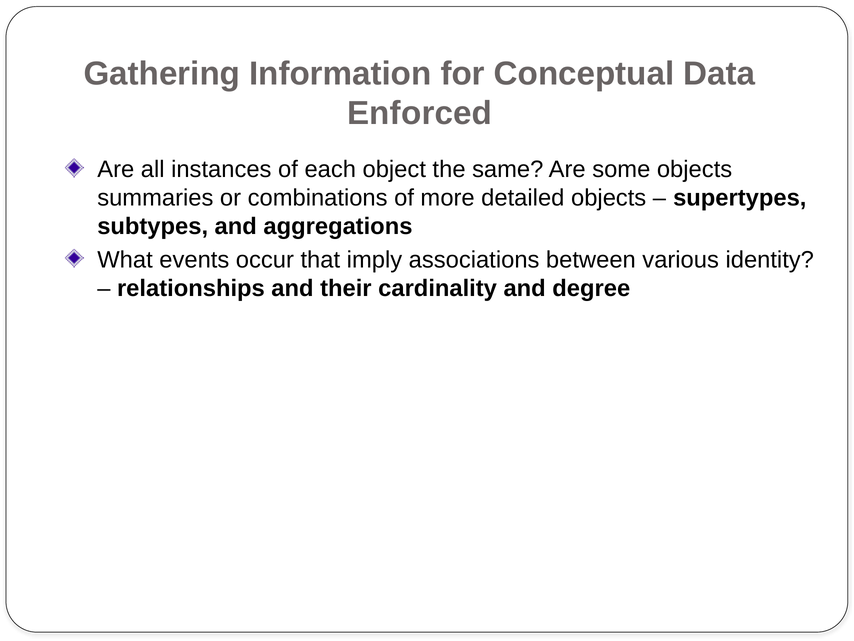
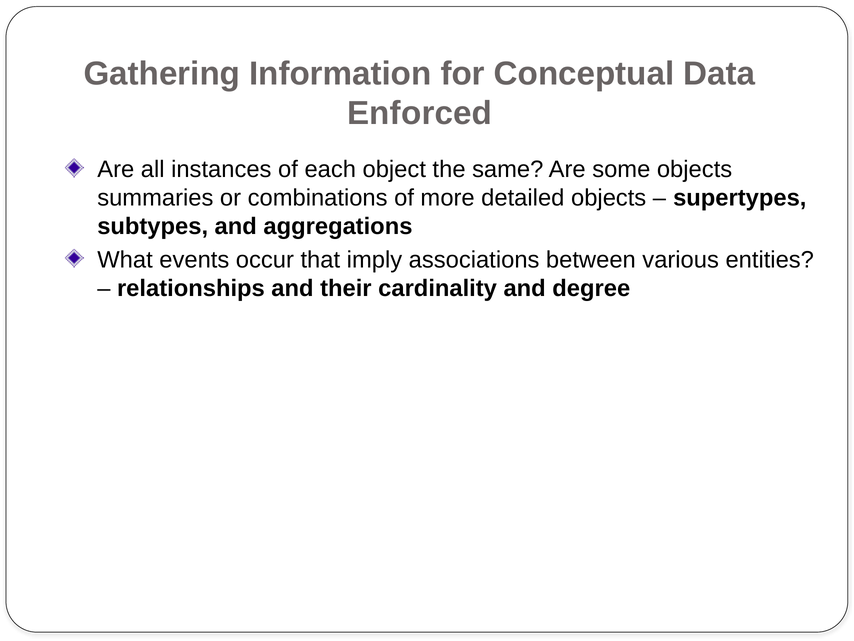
identity: identity -> entities
